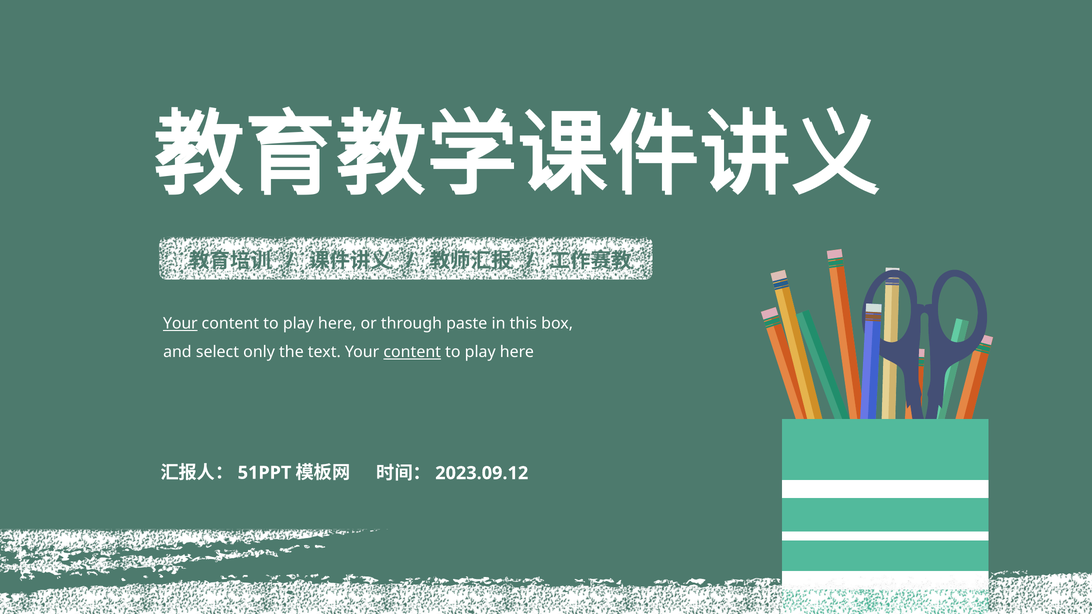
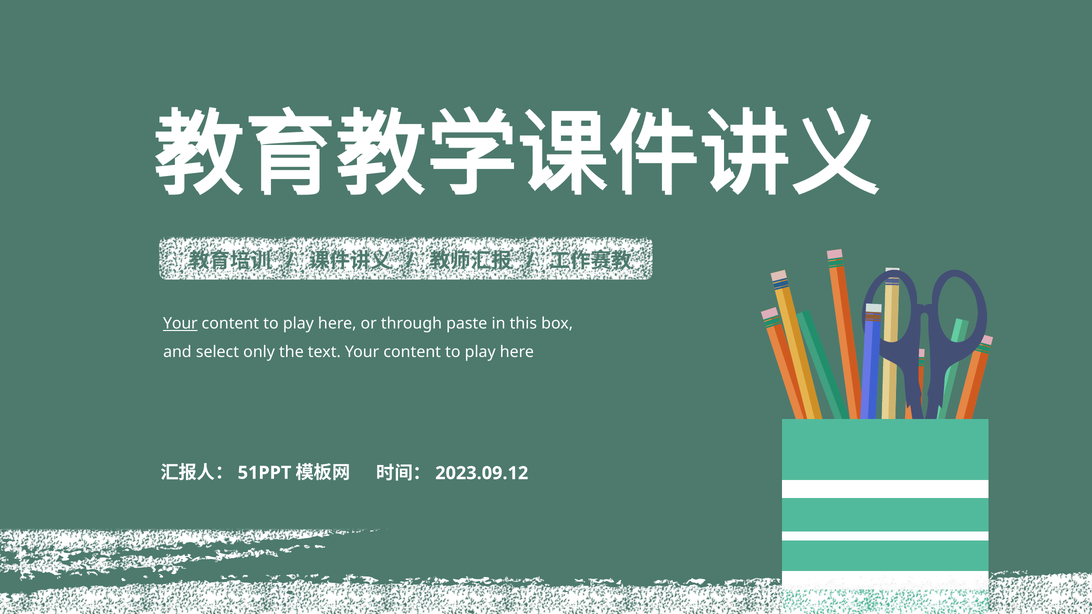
content at (412, 352) underline: present -> none
